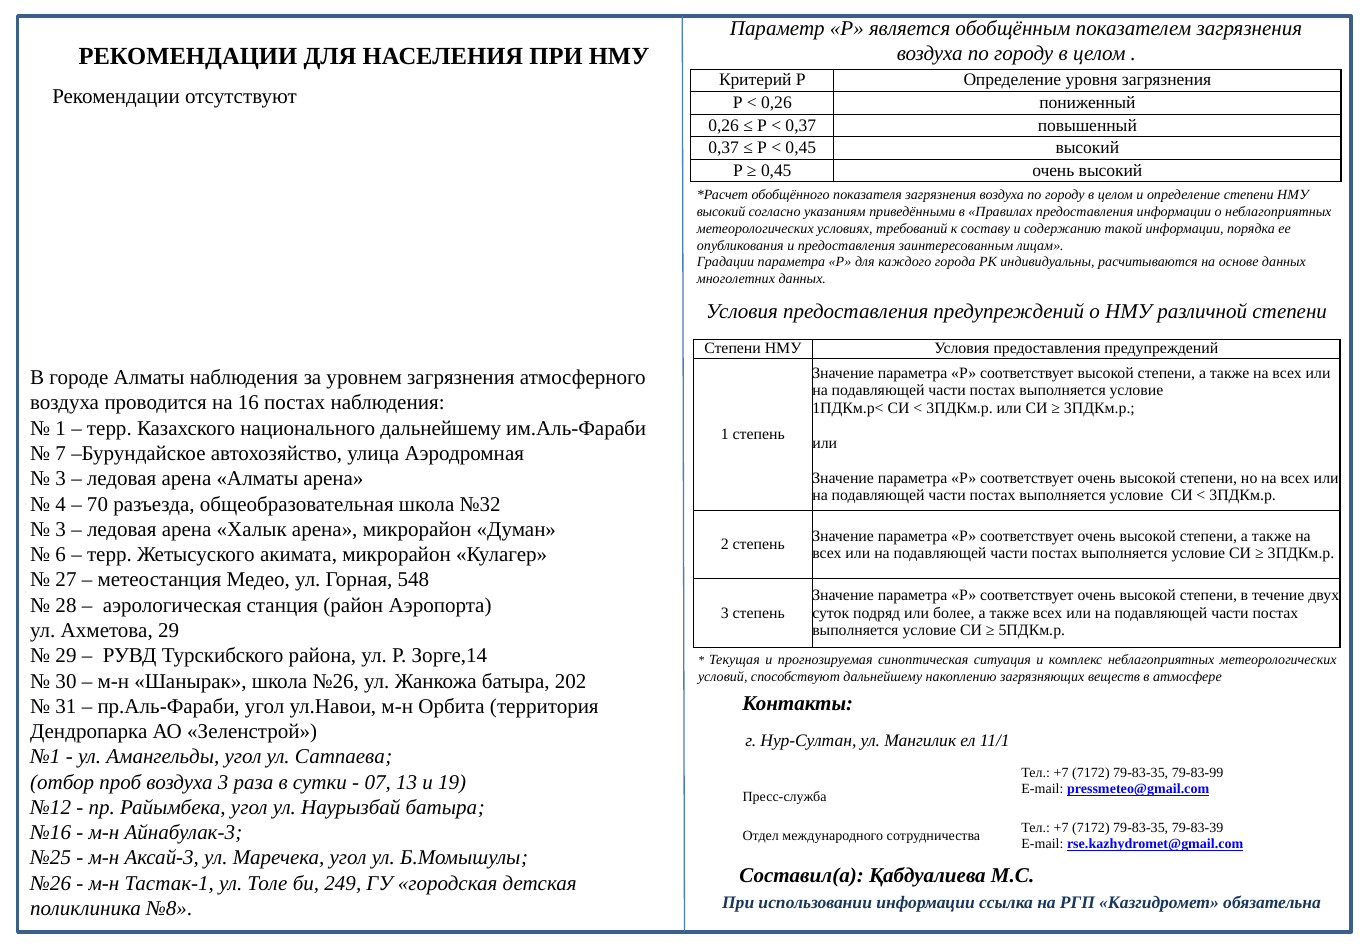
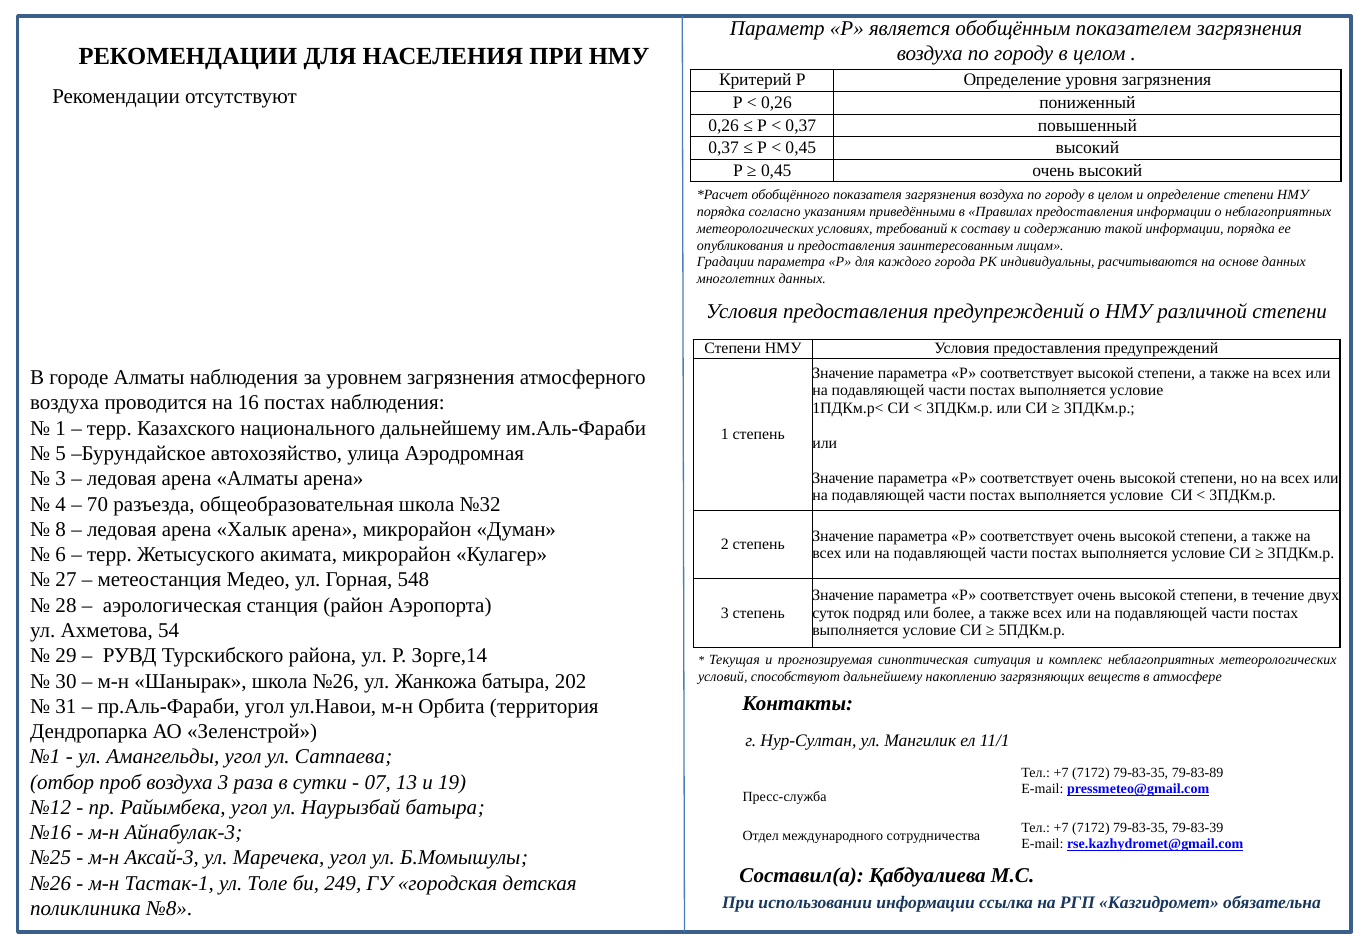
высокий at (721, 212): высокий -> порядка
7: 7 -> 5
3 at (61, 529): 3 -> 8
Ахметова 29: 29 -> 54
79-83-99: 79-83-99 -> 79-83-89
